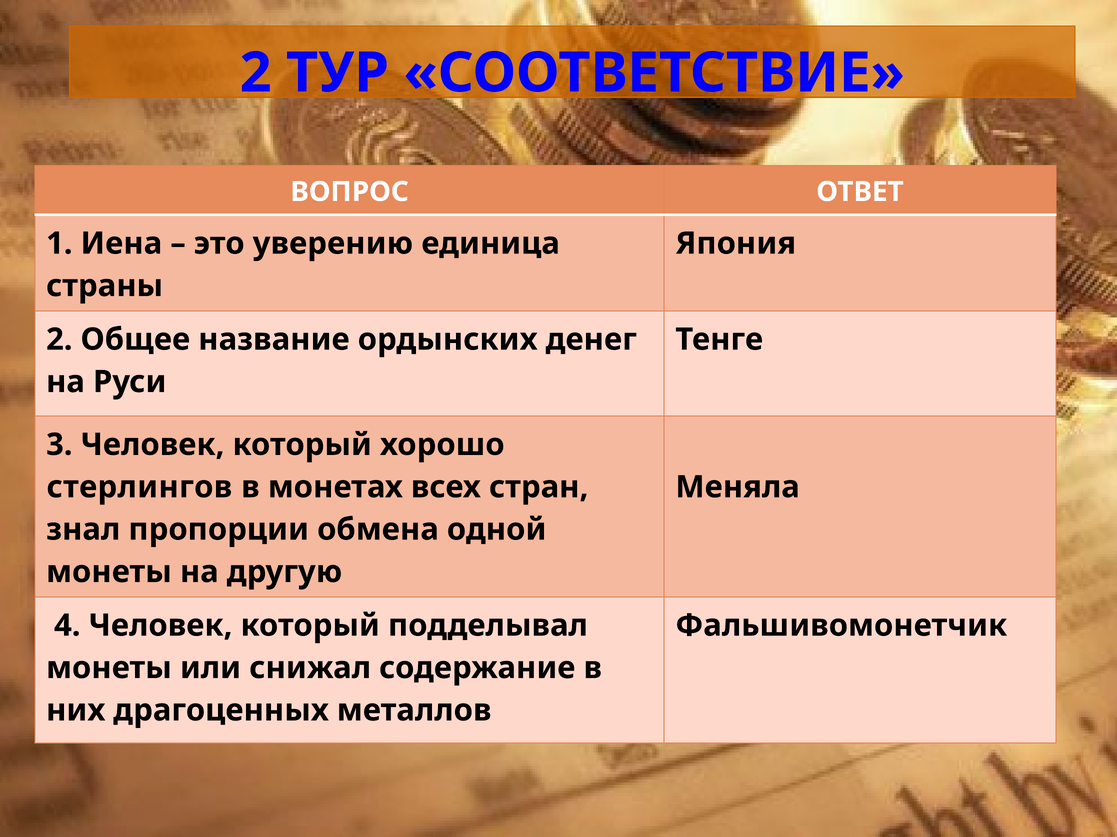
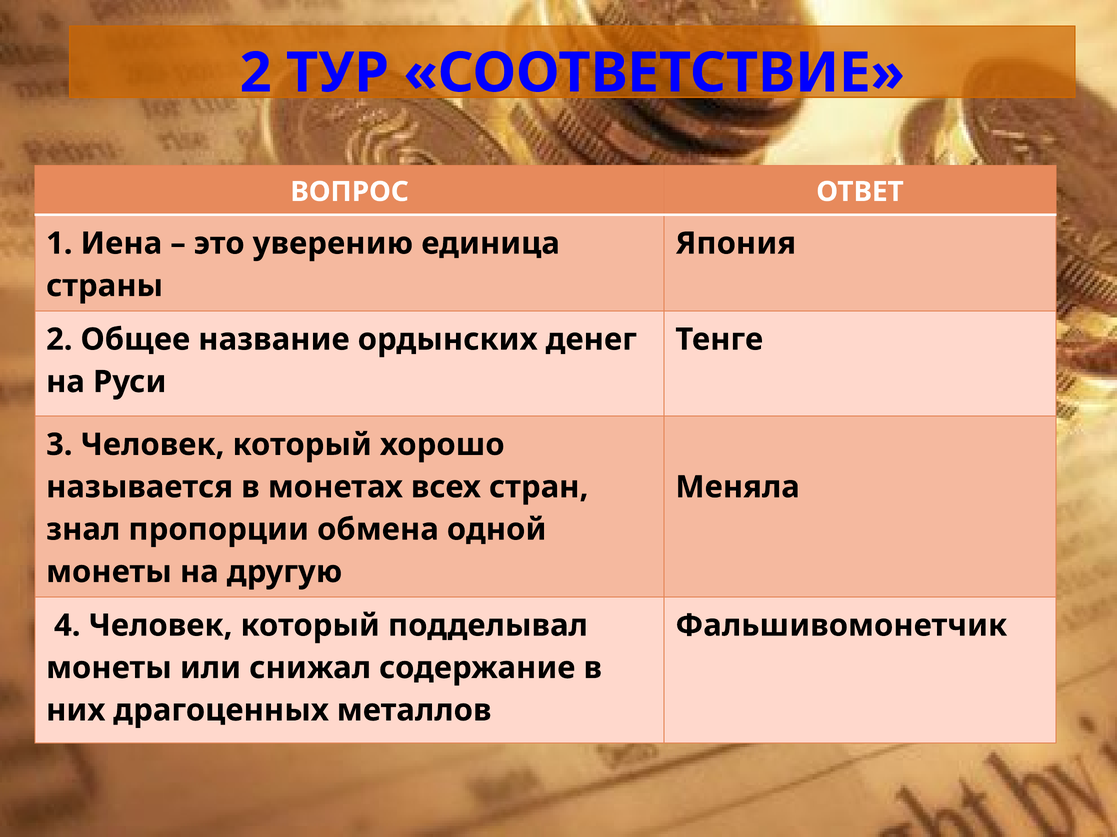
стерлингов: стерлингов -> называется
